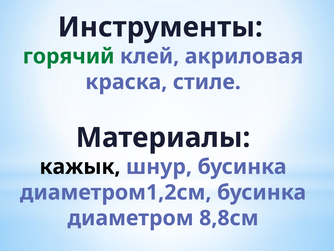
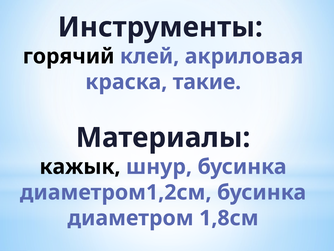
горячий colour: green -> black
стиле: стиле -> такие
8,8см: 8,8см -> 1,8см
